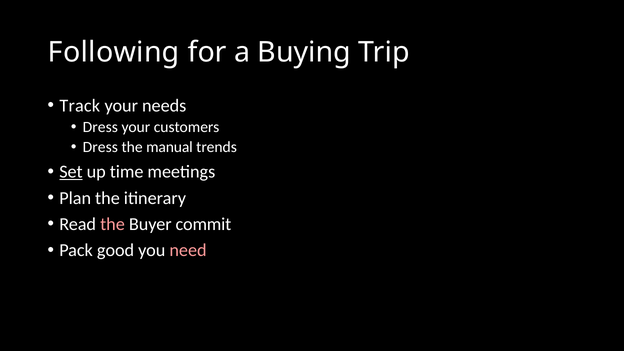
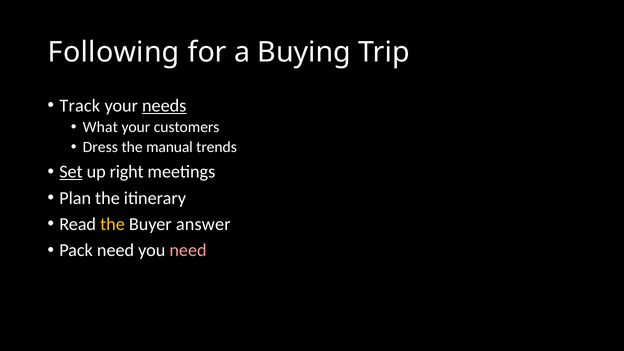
needs underline: none -> present
Dress at (100, 127): Dress -> What
time: time -> right
the at (113, 224) colour: pink -> yellow
commit: commit -> answer
Pack good: good -> need
